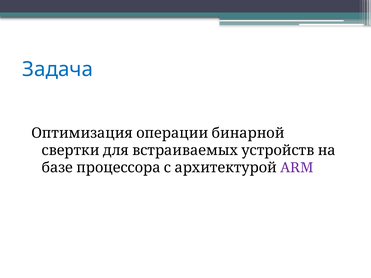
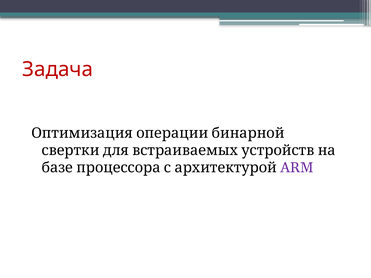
Задача colour: blue -> red
